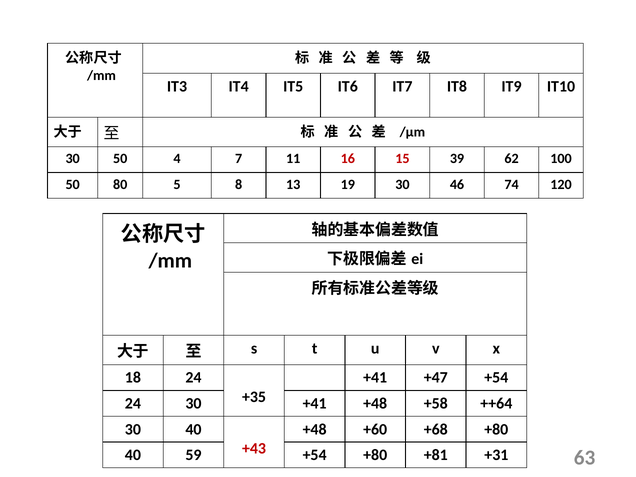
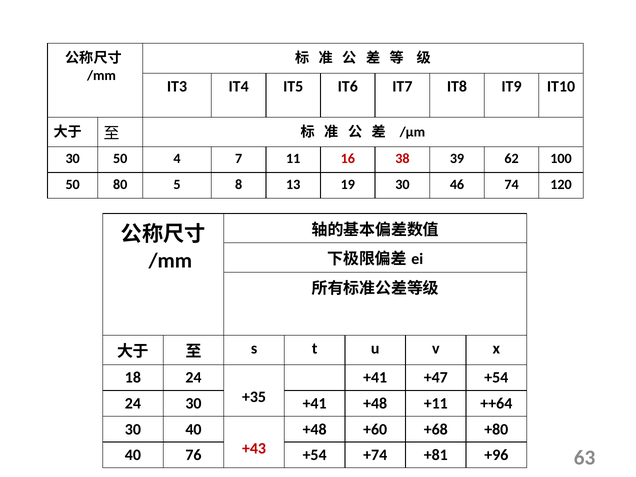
15: 15 -> 38
+58: +58 -> +11
59: 59 -> 76
+54 +80: +80 -> +74
+31: +31 -> +96
